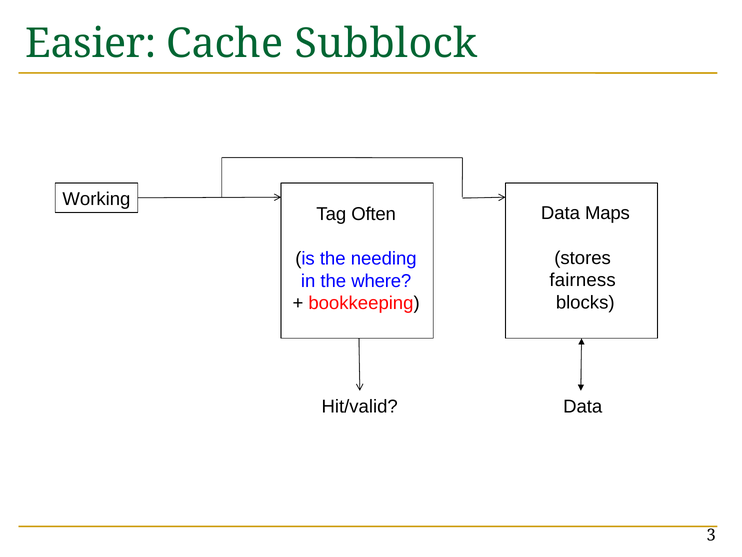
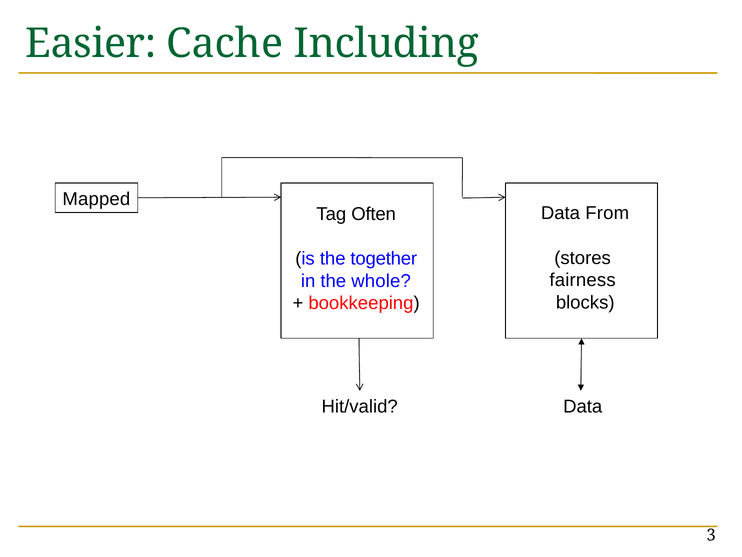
Subblock: Subblock -> Including
Working: Working -> Mapped
Maps: Maps -> From
needing: needing -> together
where: where -> whole
